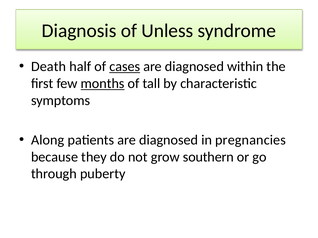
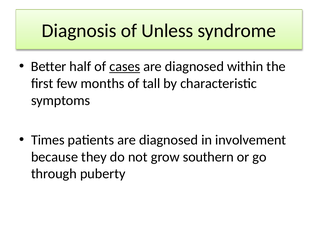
Death: Death -> Better
months underline: present -> none
Along: Along -> Times
pregnancies: pregnancies -> involvement
